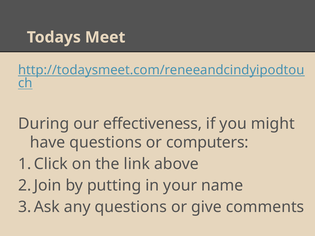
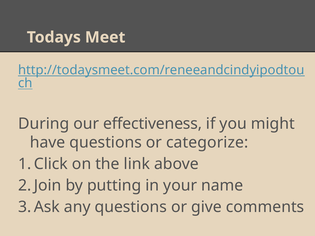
computers: computers -> categorize
